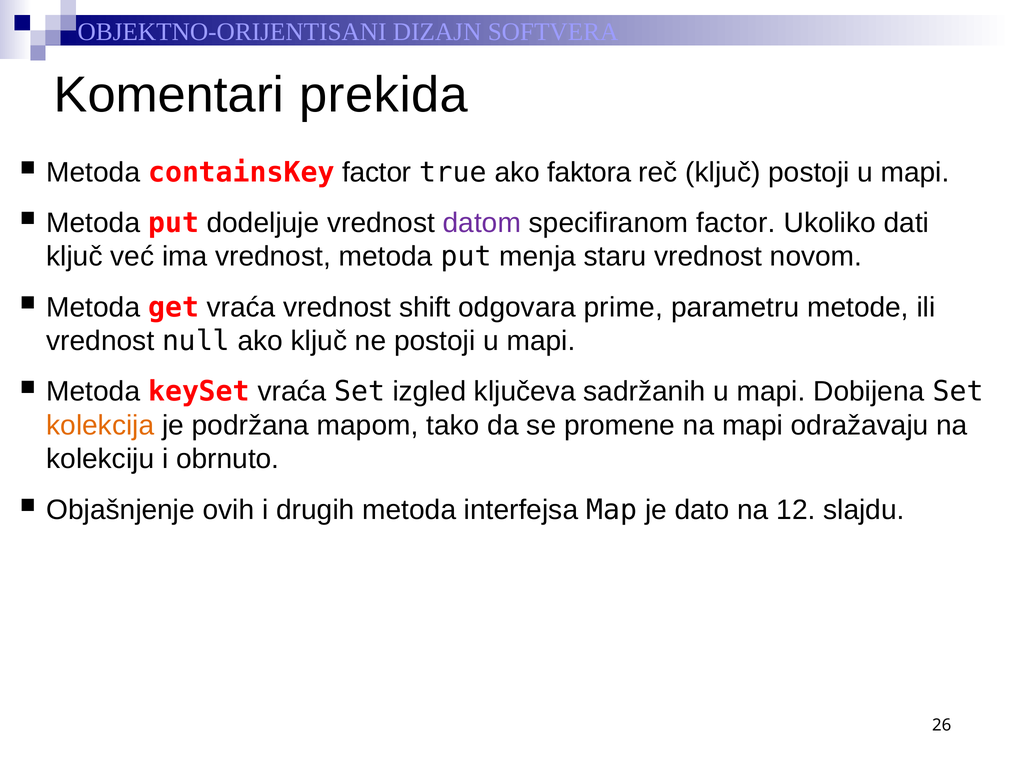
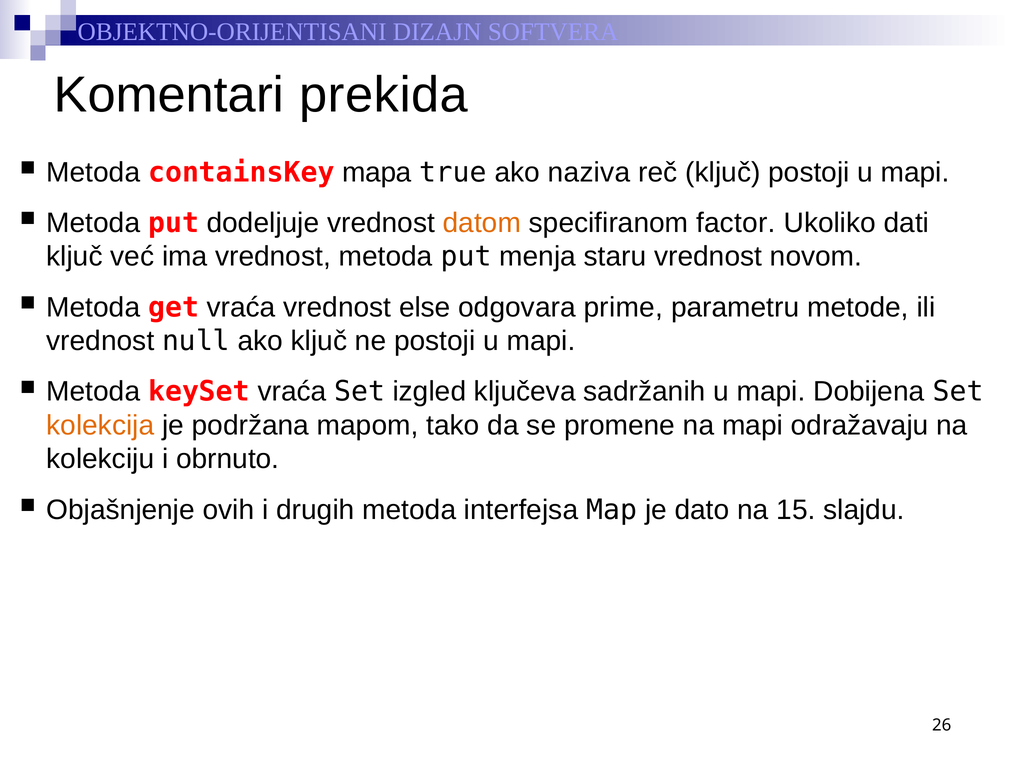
containsKey factor: factor -> mapa
faktora: faktora -> naziva
datom colour: purple -> orange
shift: shift -> else
12: 12 -> 15
